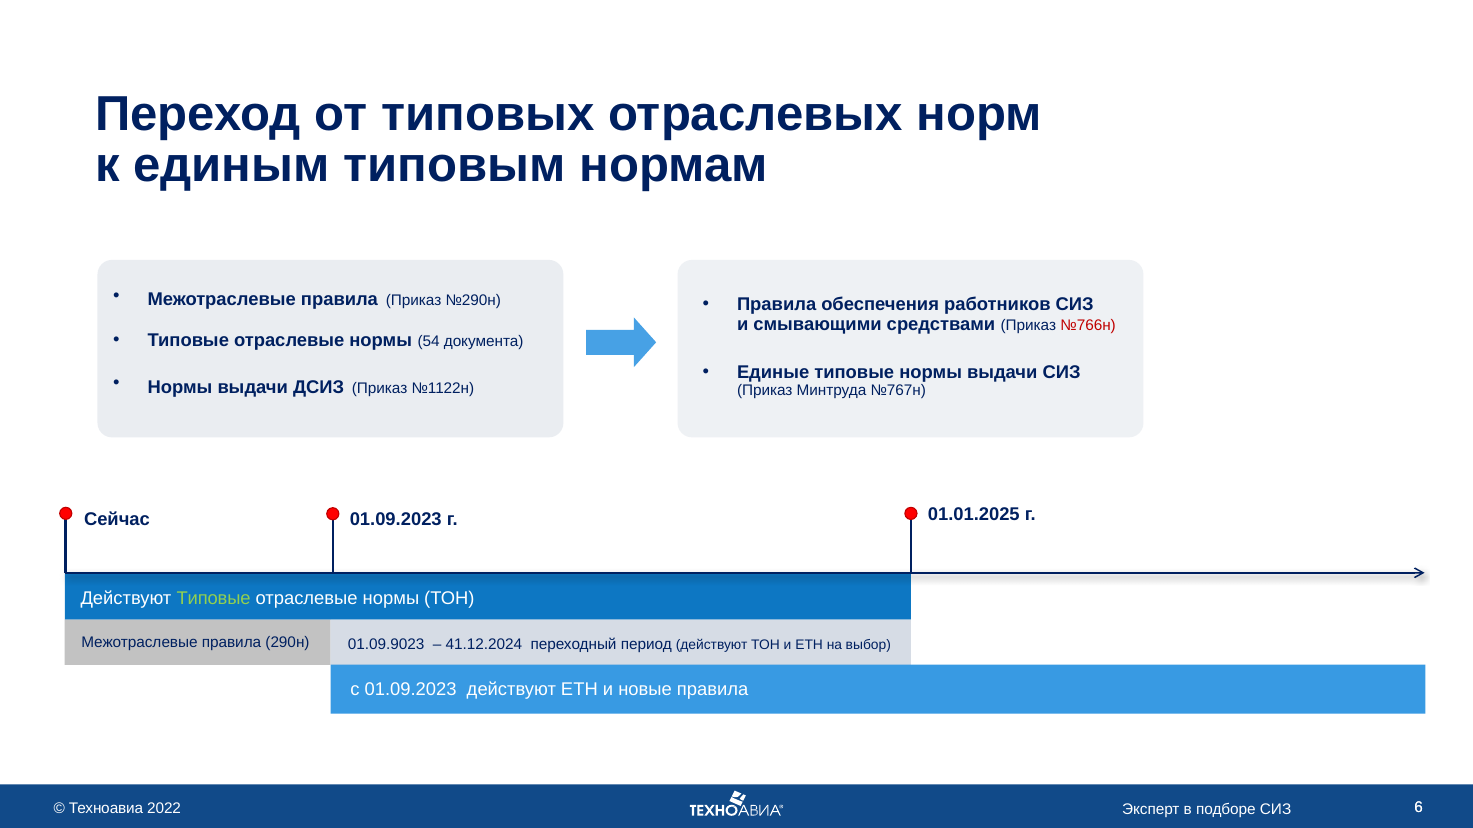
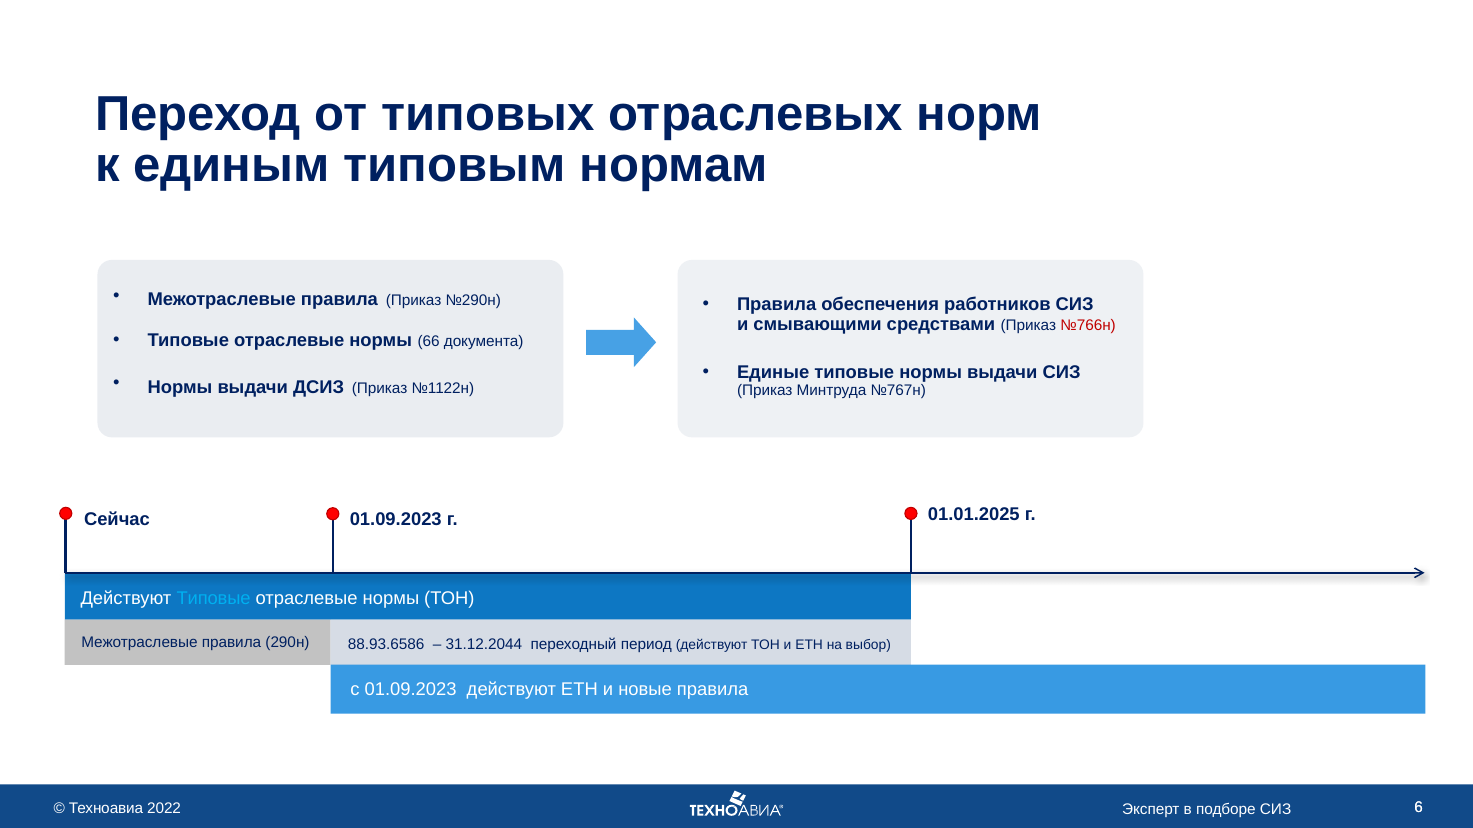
54: 54 -> 66
Типовые at (214, 599) colour: light green -> light blue
01.09.9023: 01.09.9023 -> 88.93.6586
41.12.2024: 41.12.2024 -> 31.12.2044
